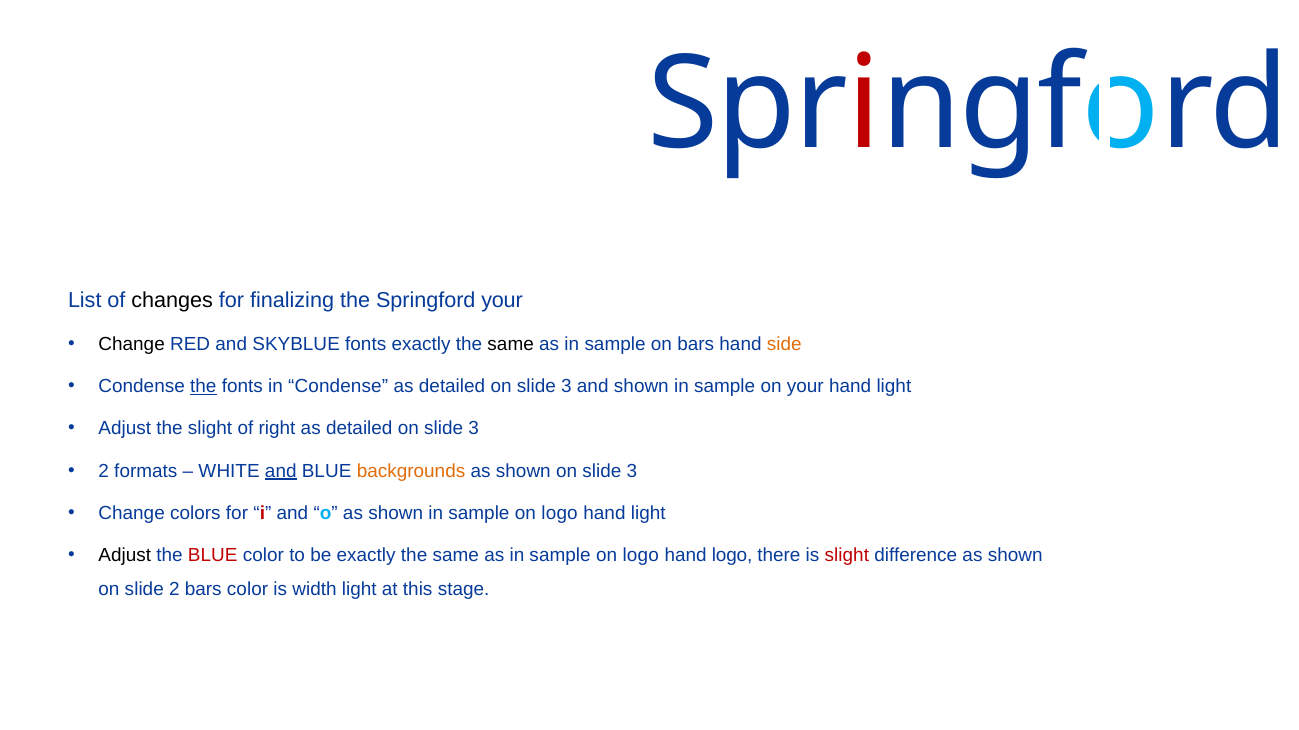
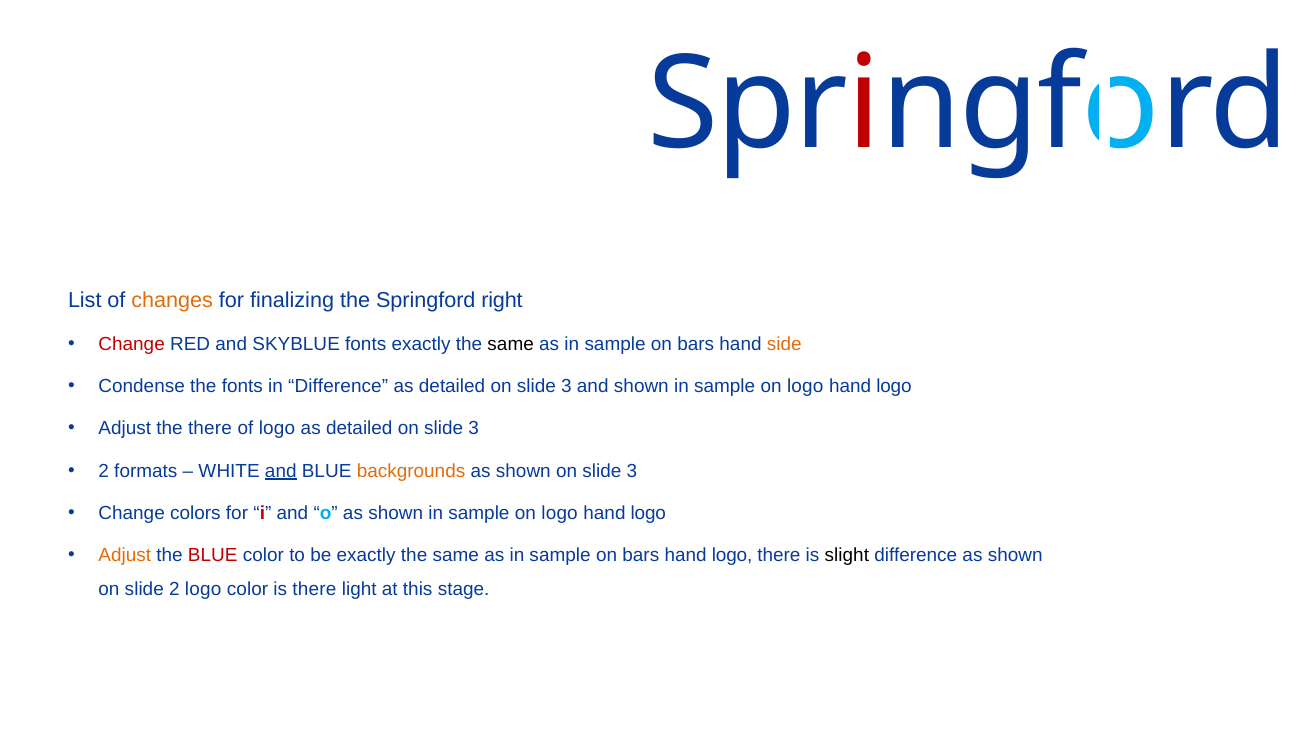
changes colour: black -> orange
Springford your: your -> right
Change at (132, 345) colour: black -> red
the at (203, 387) underline: present -> none
in Condense: Condense -> Difference
your at (805, 387): your -> logo
light at (894, 387): light -> logo
the slight: slight -> there
of right: right -> logo
light at (648, 514): light -> logo
Adjust at (125, 556) colour: black -> orange
logo at (641, 556): logo -> bars
slight at (847, 556) colour: red -> black
2 bars: bars -> logo
is width: width -> there
